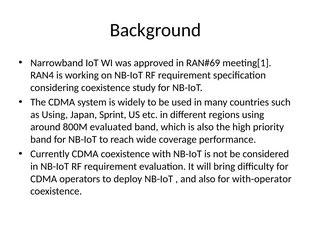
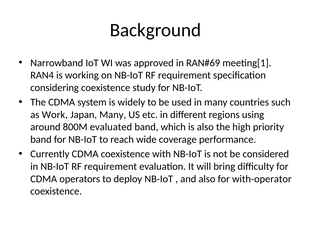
as Using: Using -> Work
Japan Sprint: Sprint -> Many
